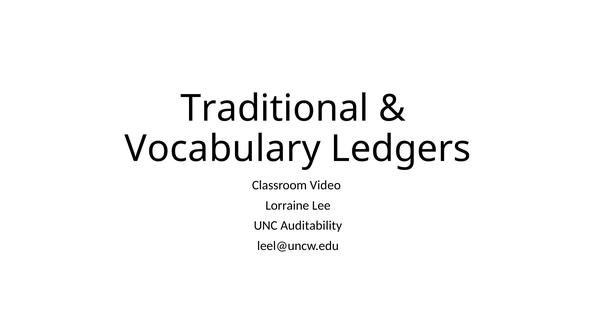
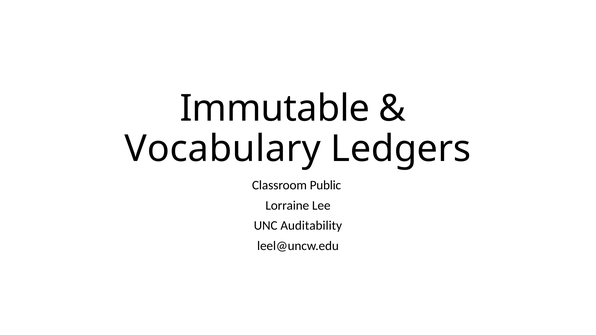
Traditional: Traditional -> Immutable
Video: Video -> Public
